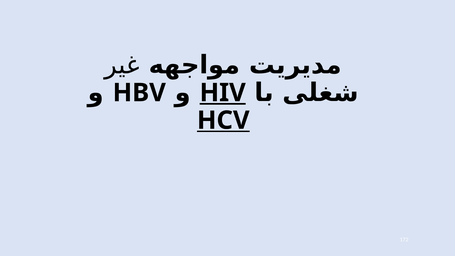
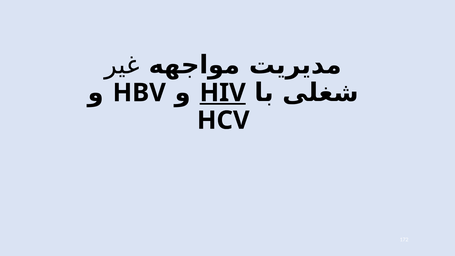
HCV underline: present -> none
